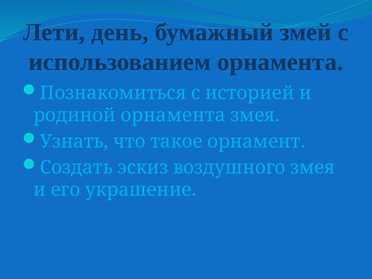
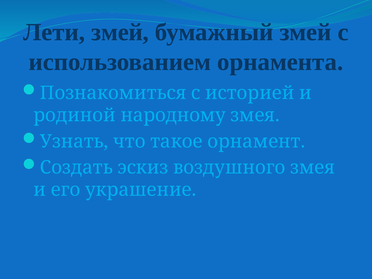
Лети день: день -> змей
родиной орнамента: орнамента -> народному
